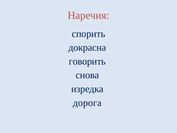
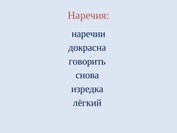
спорить: спорить -> наречии
дорога: дорога -> лёгкий
